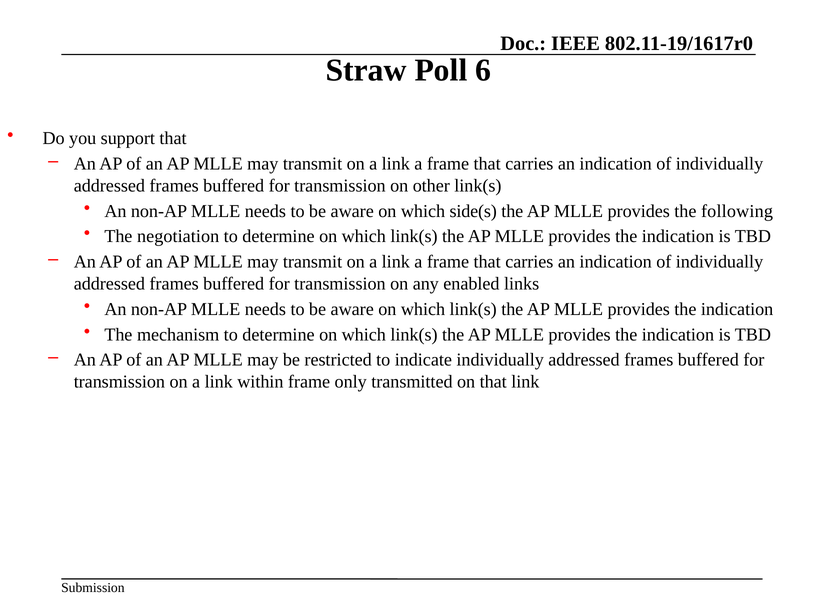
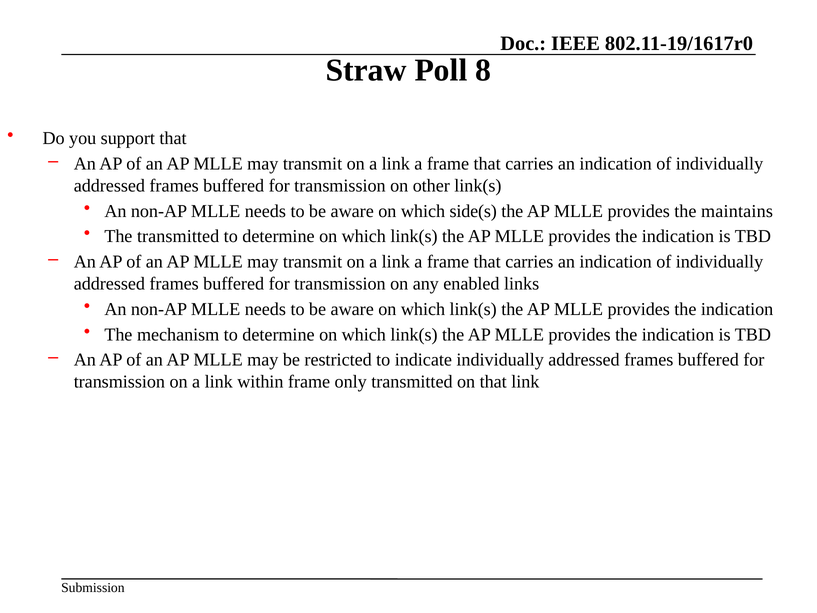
6: 6 -> 8
following: following -> maintains
The negotiation: negotiation -> transmitted
